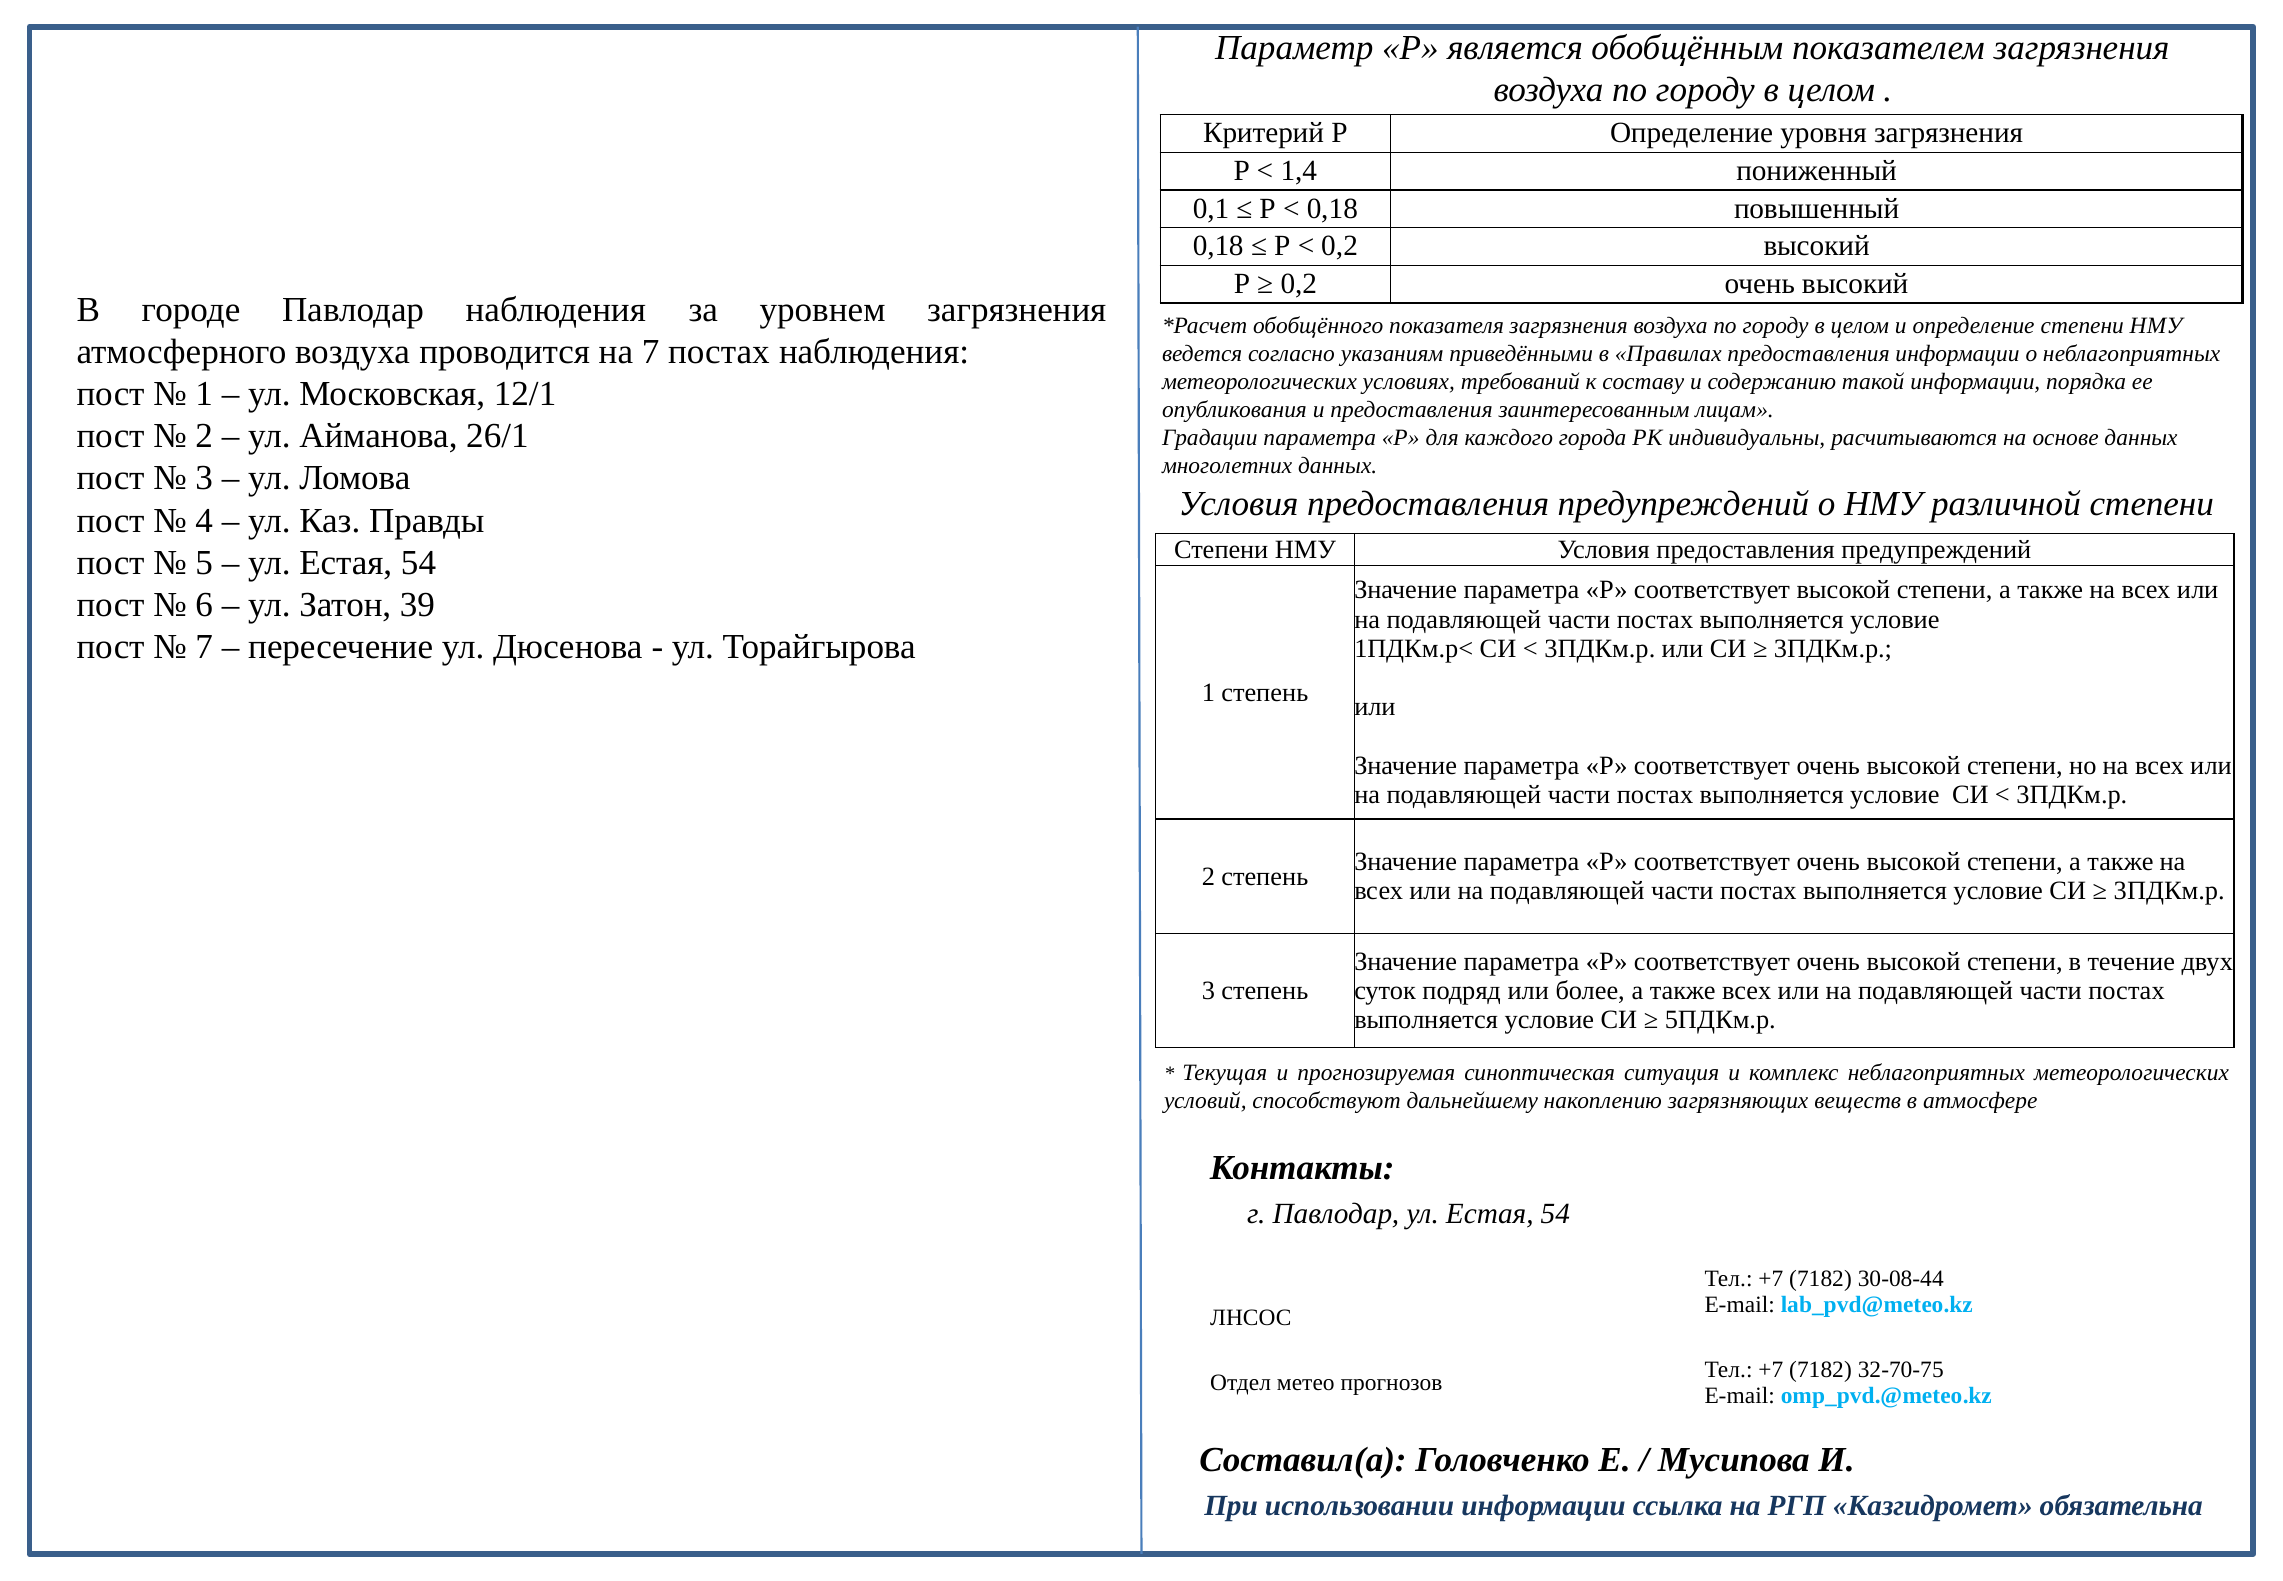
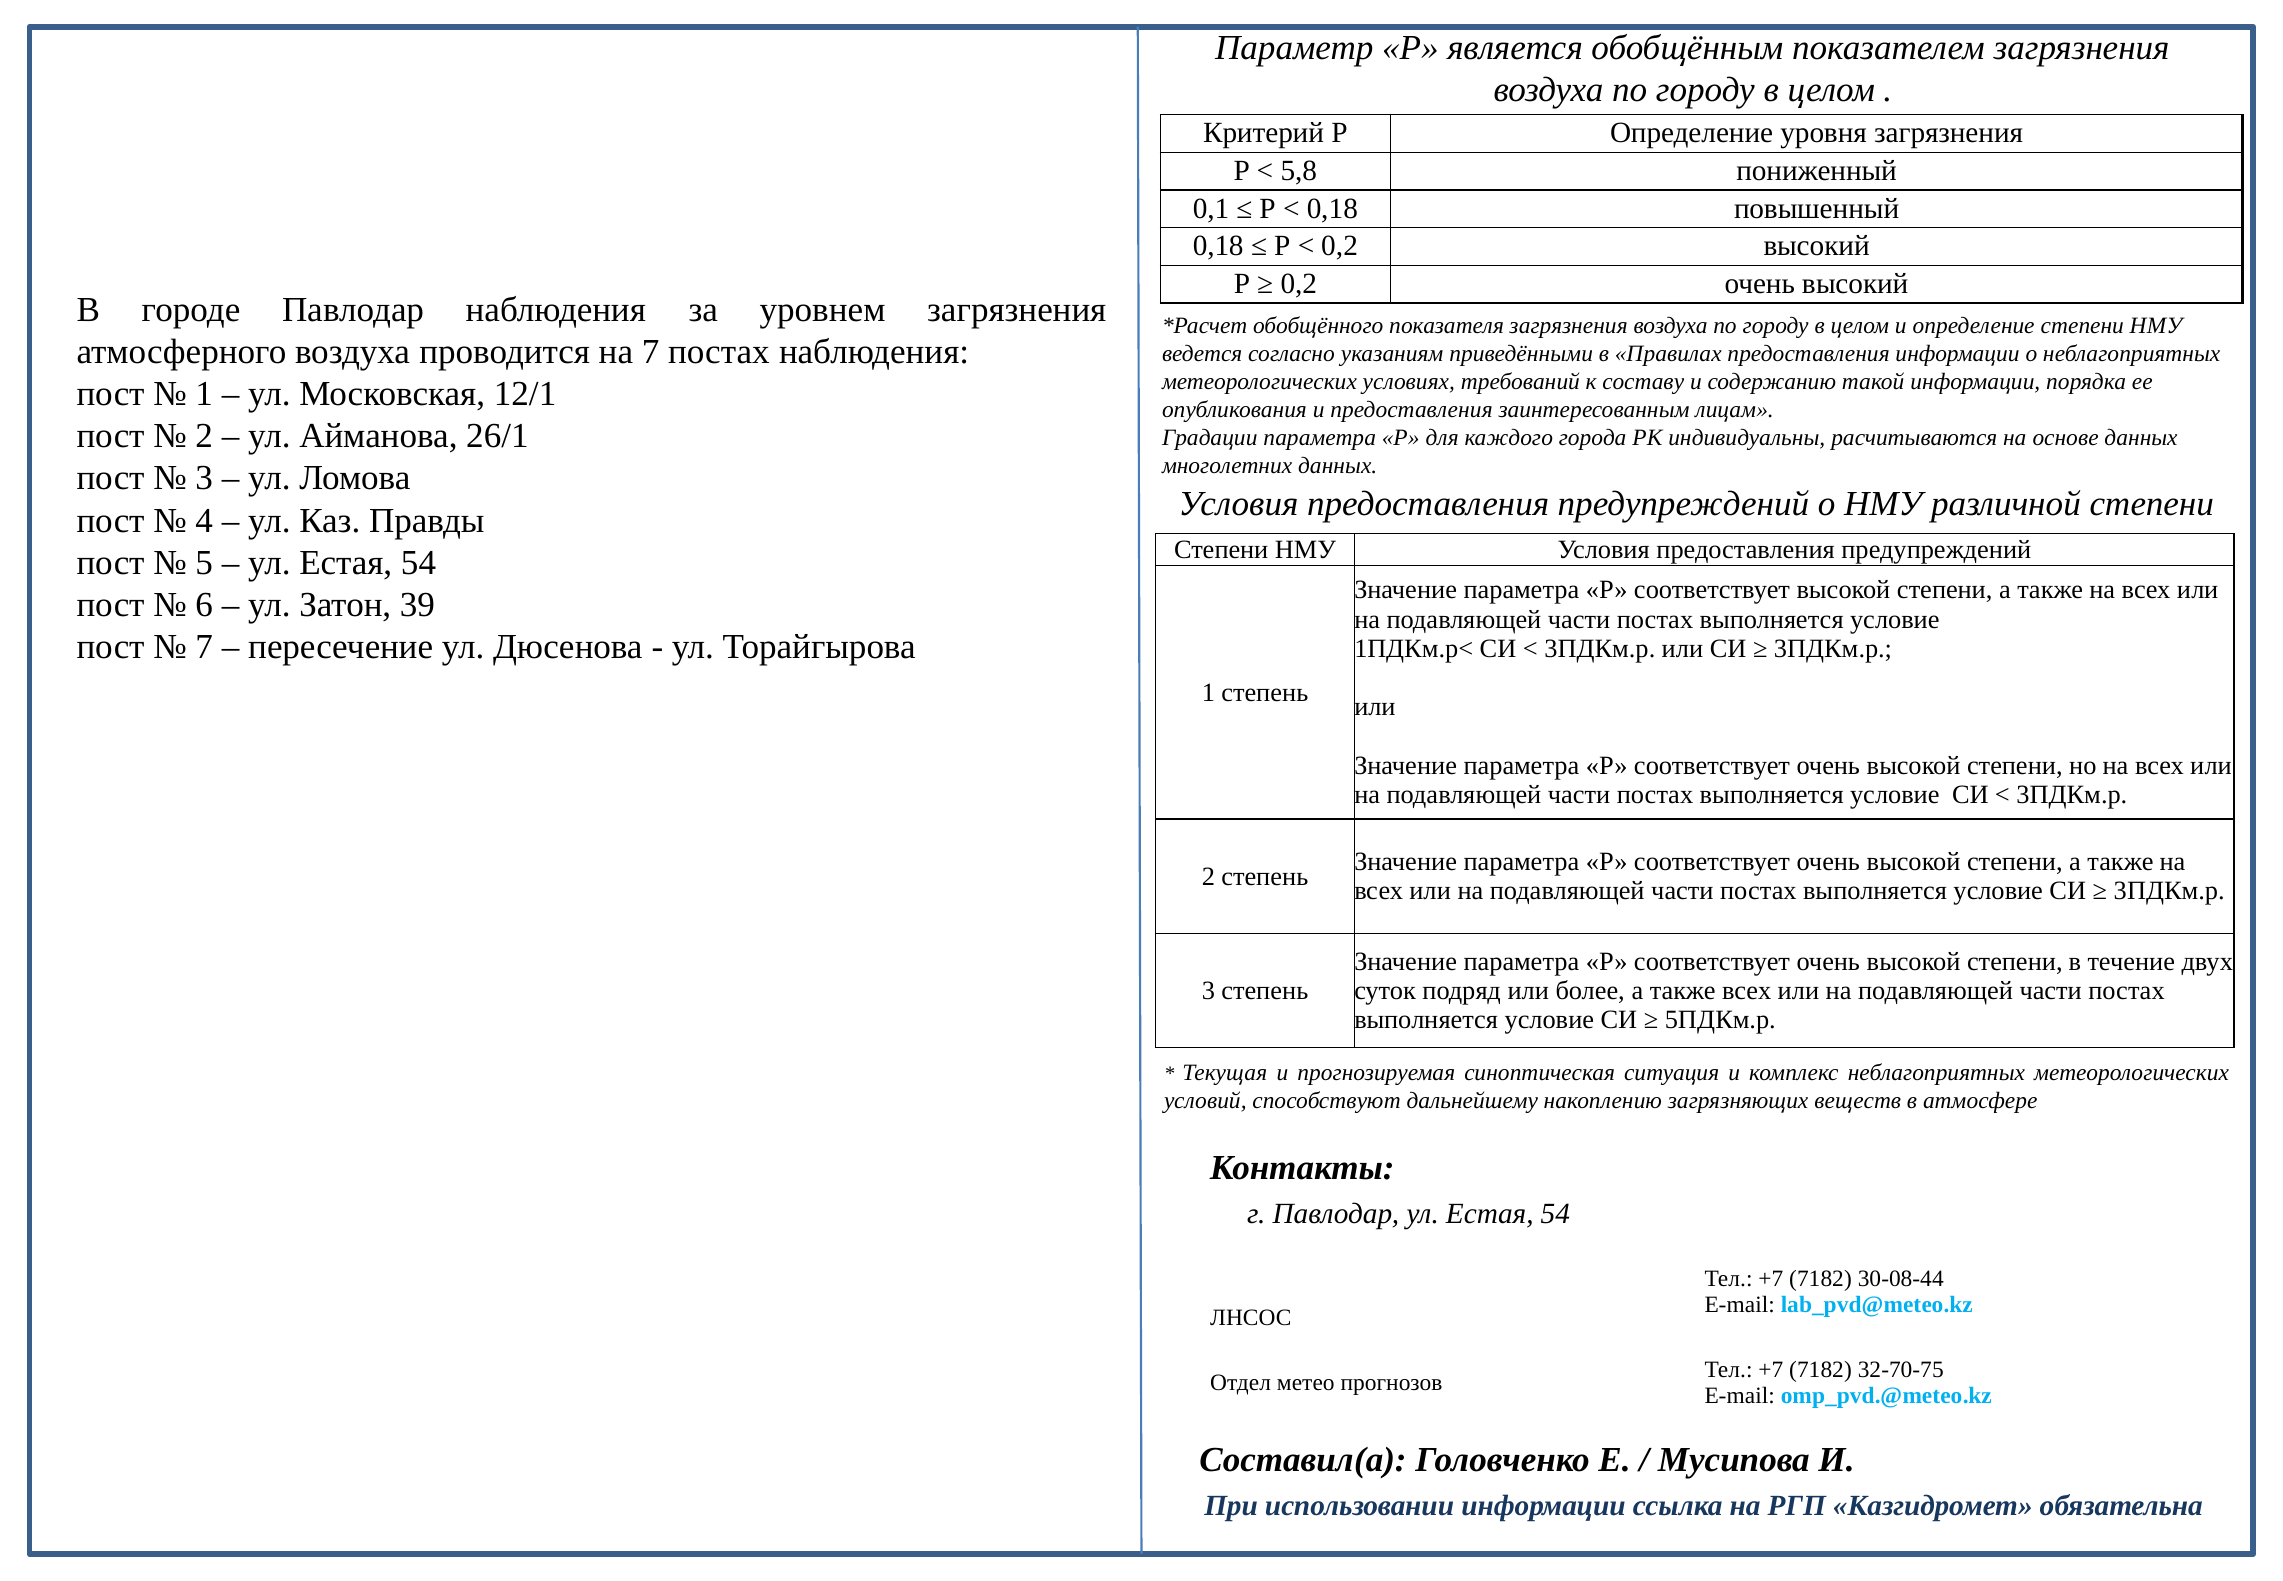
1,4: 1,4 -> 5,8
